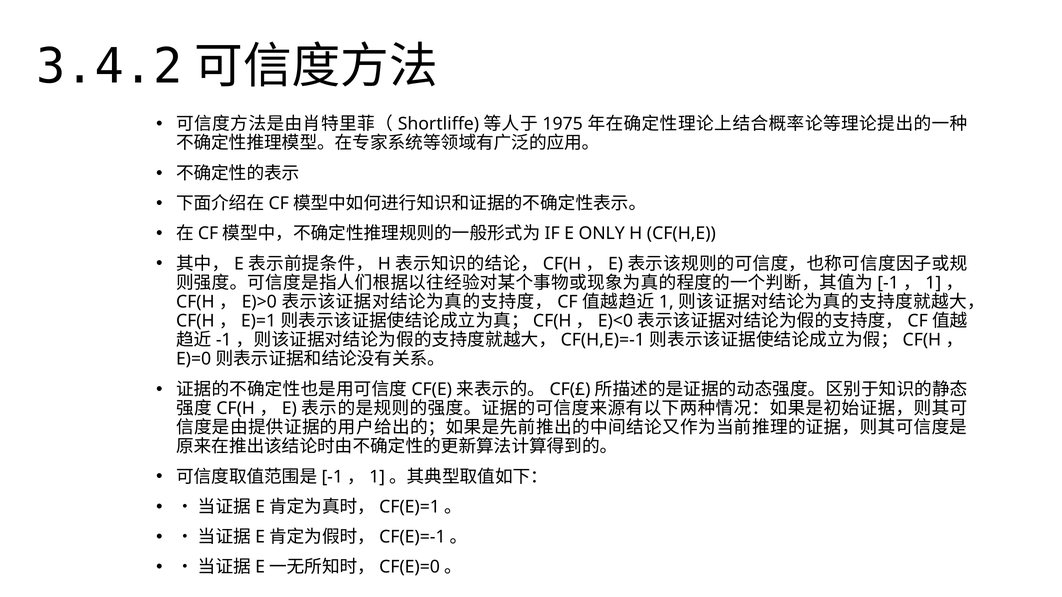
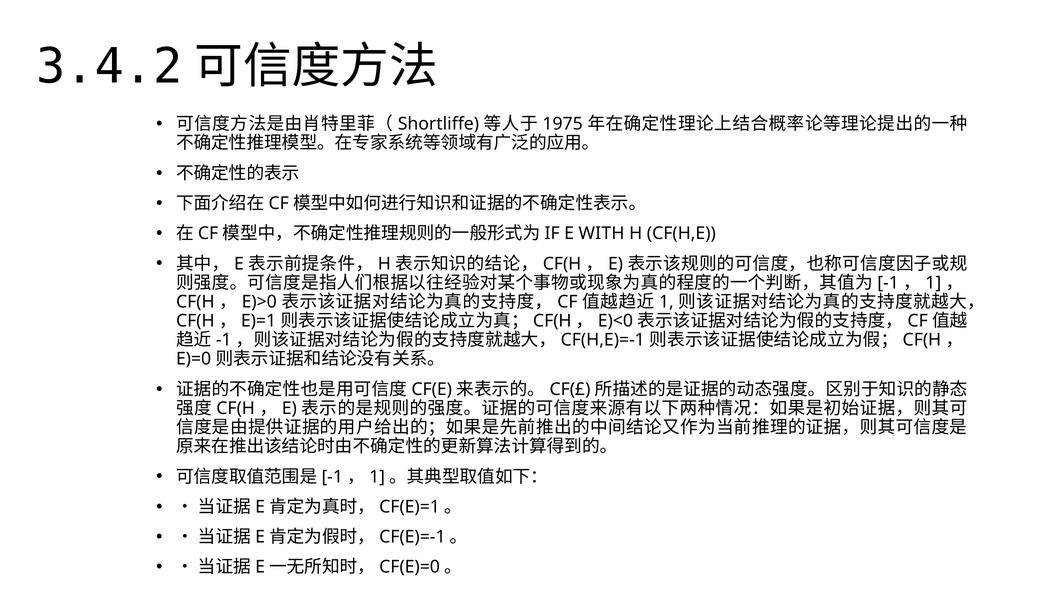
ONLY: ONLY -> WITH
